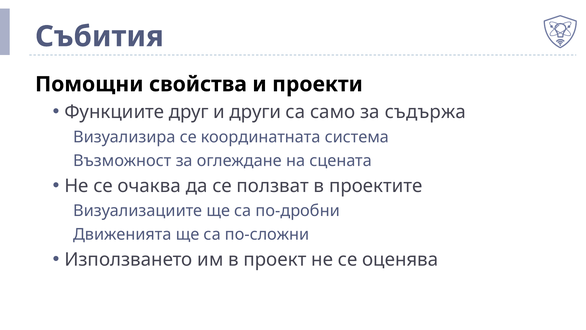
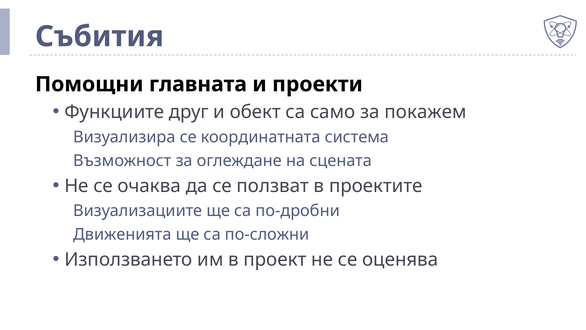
свойства: свойства -> главната
други: други -> обект
съдържа: съдържа -> покажем
